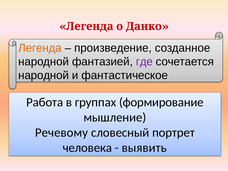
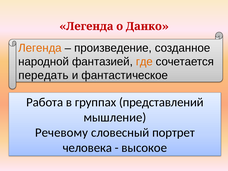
где colour: purple -> orange
народной at (44, 75): народной -> передать
формирование: формирование -> представлений
выявить: выявить -> высокое
